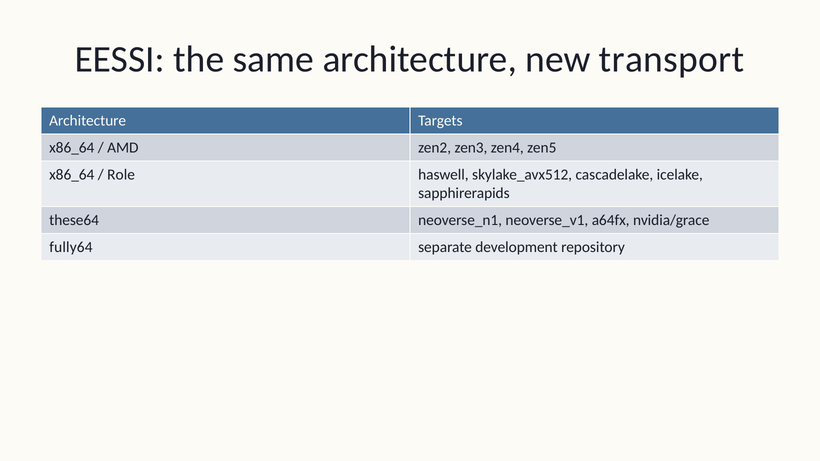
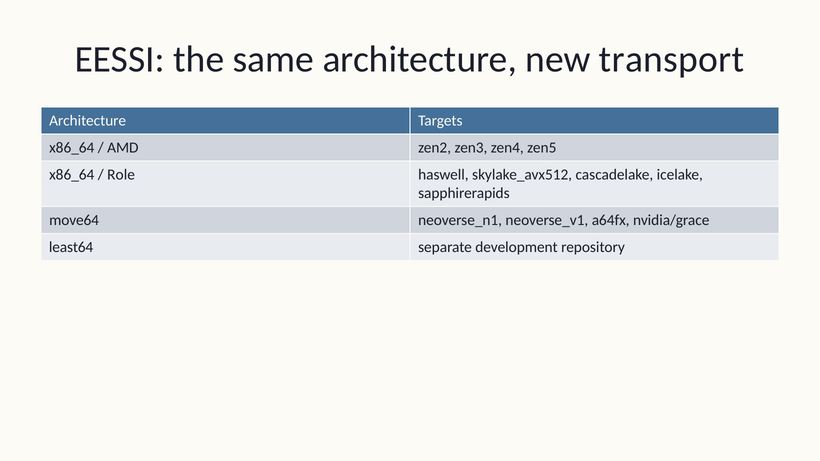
these64: these64 -> move64
fully64: fully64 -> least64
